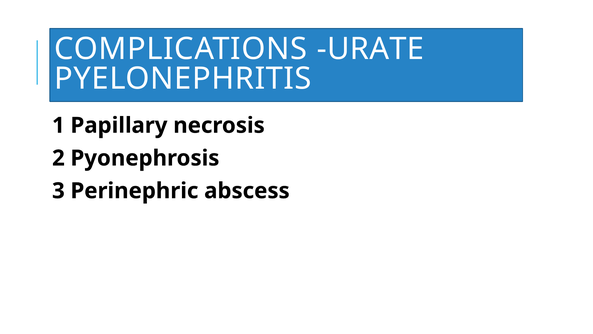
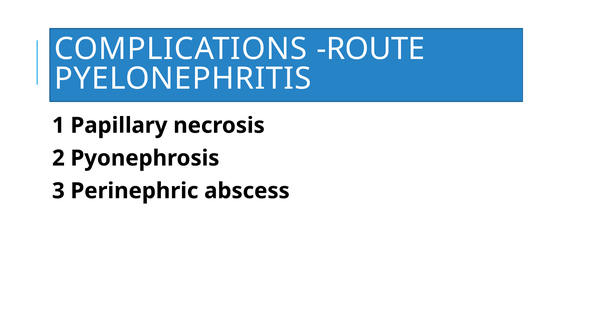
URATE: URATE -> ROUTE
